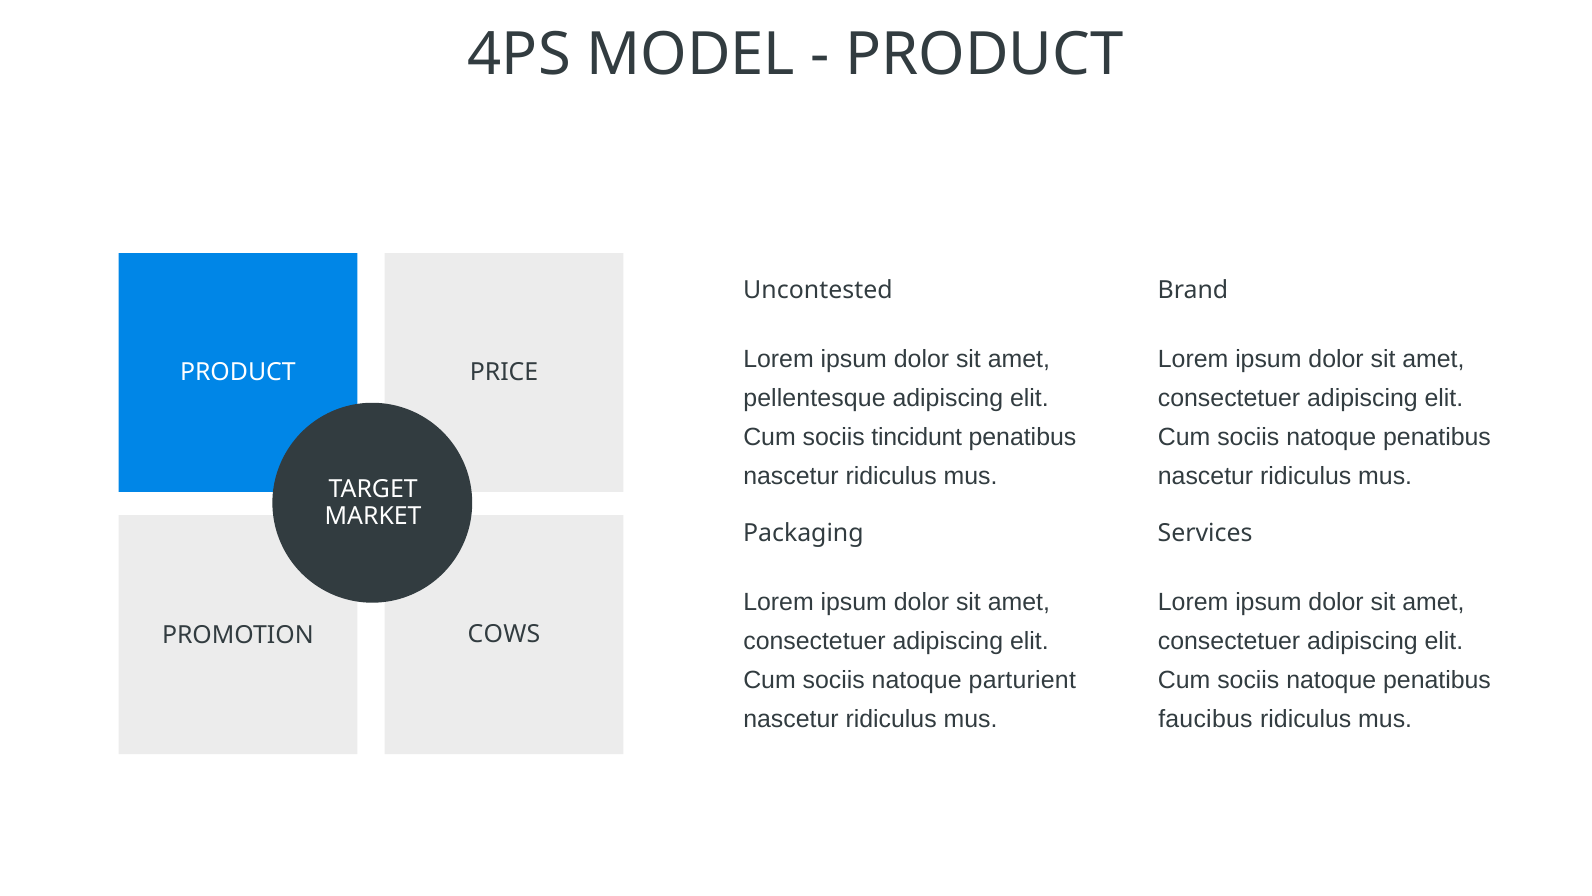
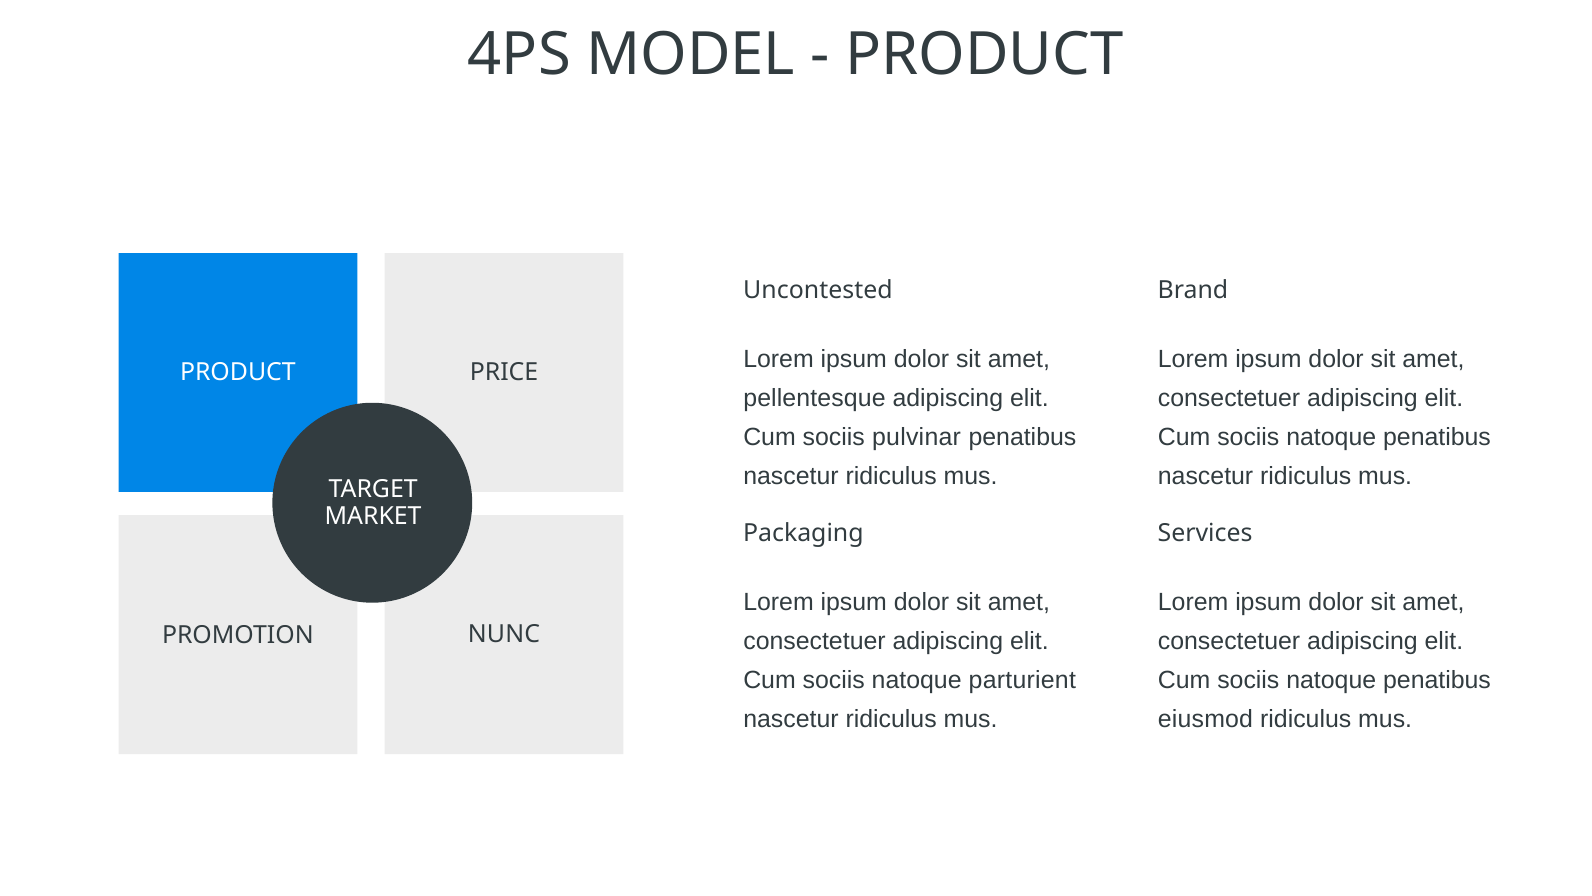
tincidunt: tincidunt -> pulvinar
COWS: COWS -> NUNC
faucibus: faucibus -> eiusmod
